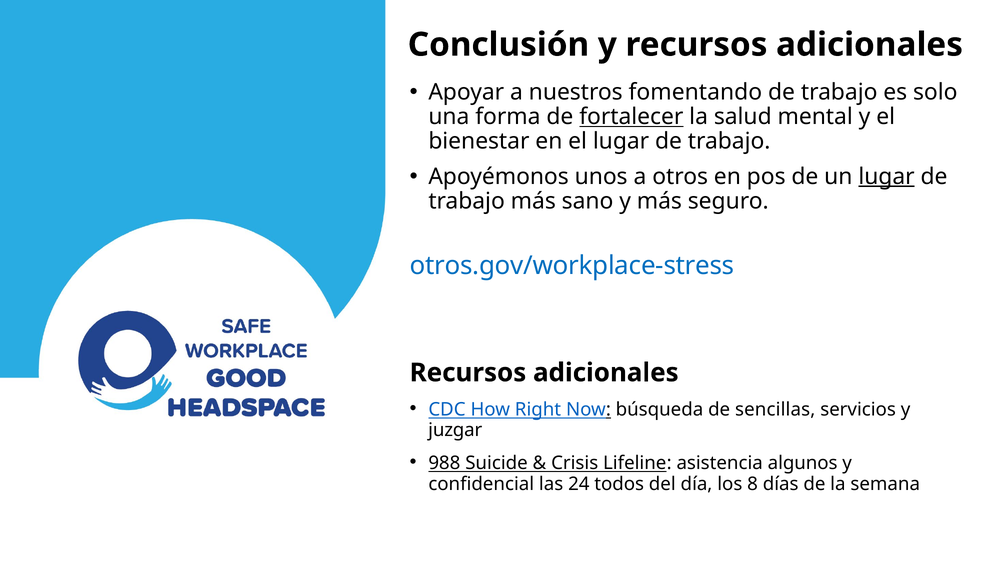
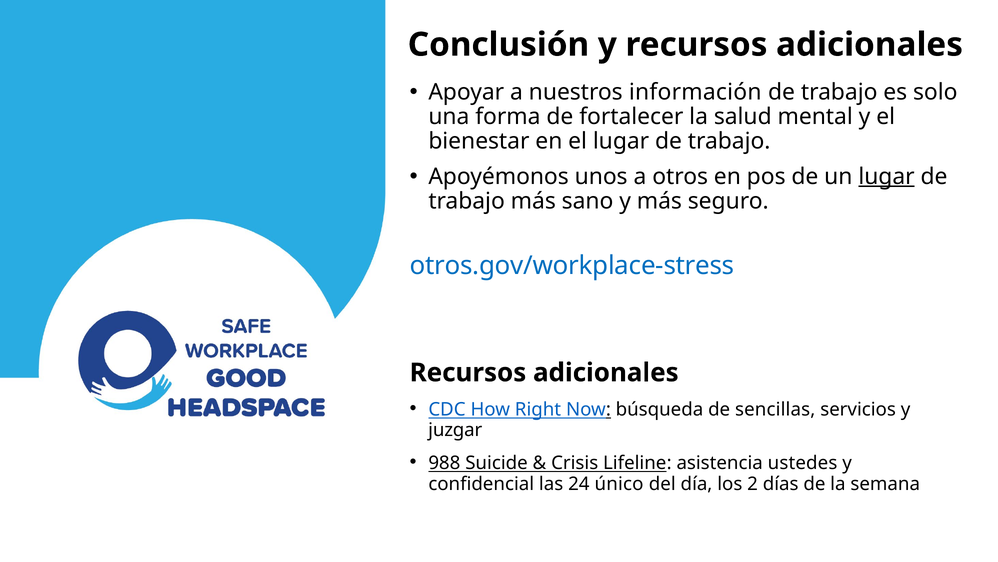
fomentando: fomentando -> información
fortalecer underline: present -> none
algunos: algunos -> ustedes
todos: todos -> único
8: 8 -> 2
